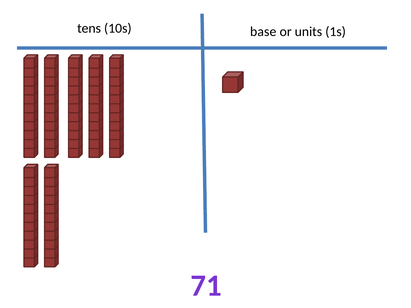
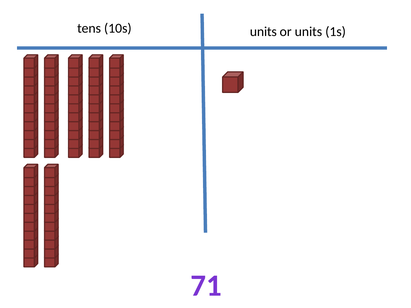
10s base: base -> units
